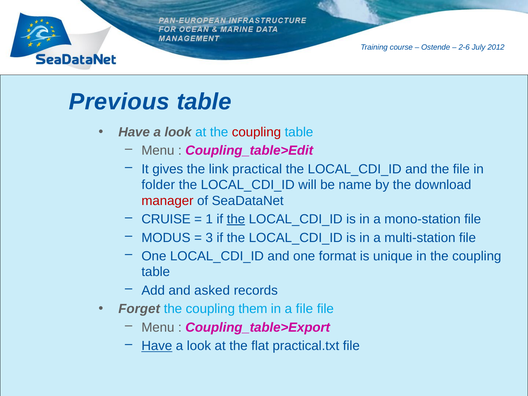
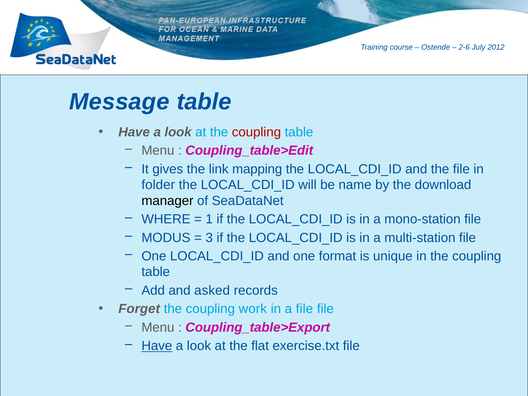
Previous: Previous -> Message
practical: practical -> mapping
manager colour: red -> black
CRUISE: CRUISE -> WHERE
the at (236, 219) underline: present -> none
them: them -> work
practical.txt: practical.txt -> exercise.txt
